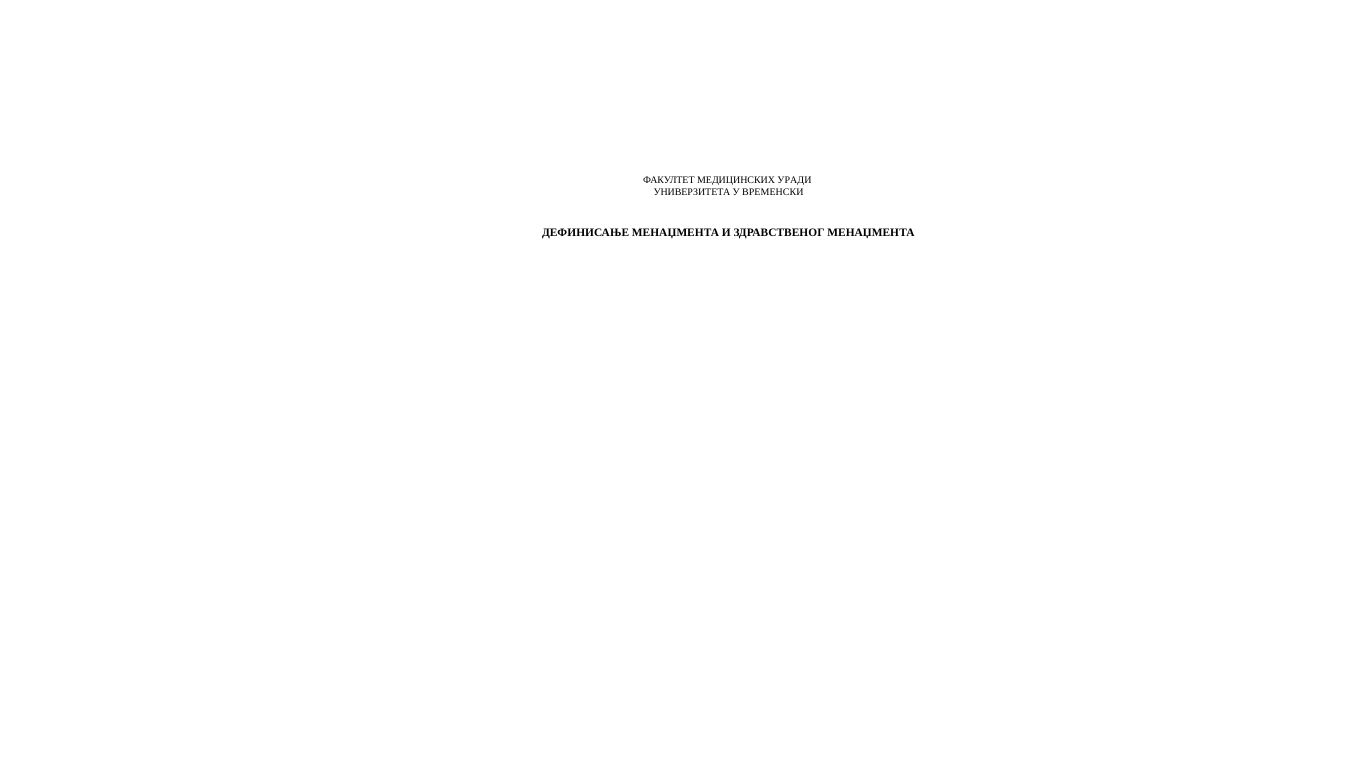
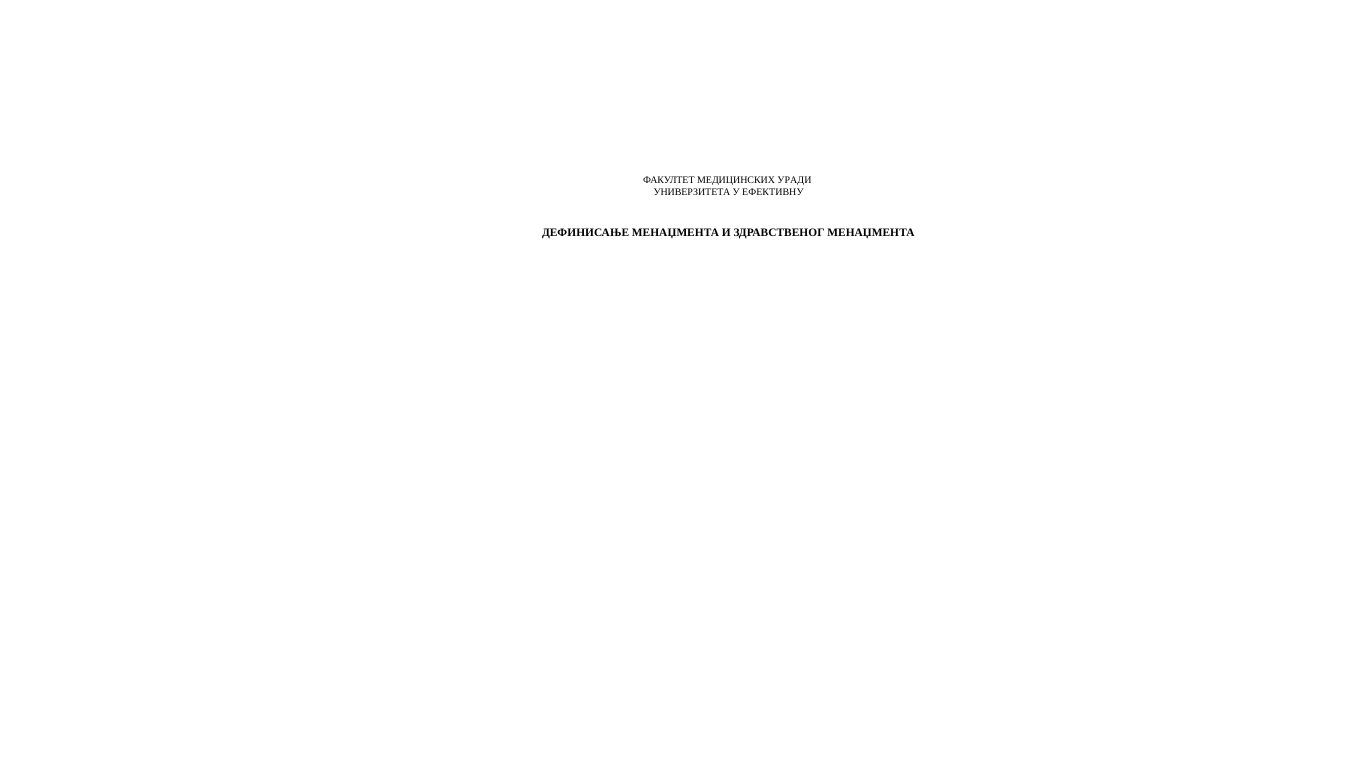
ВРЕМЕНСКИ: ВРЕМЕНСКИ -> ЕФЕКТИВНУ
